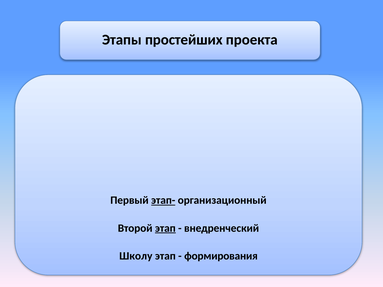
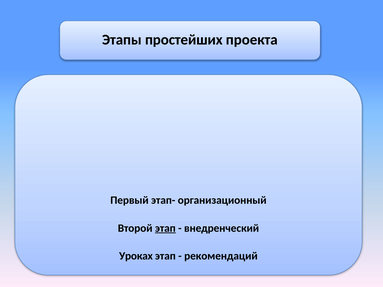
этап- underline: present -> none
Школу: Школу -> Уроках
формирования: формирования -> рекомендаций
